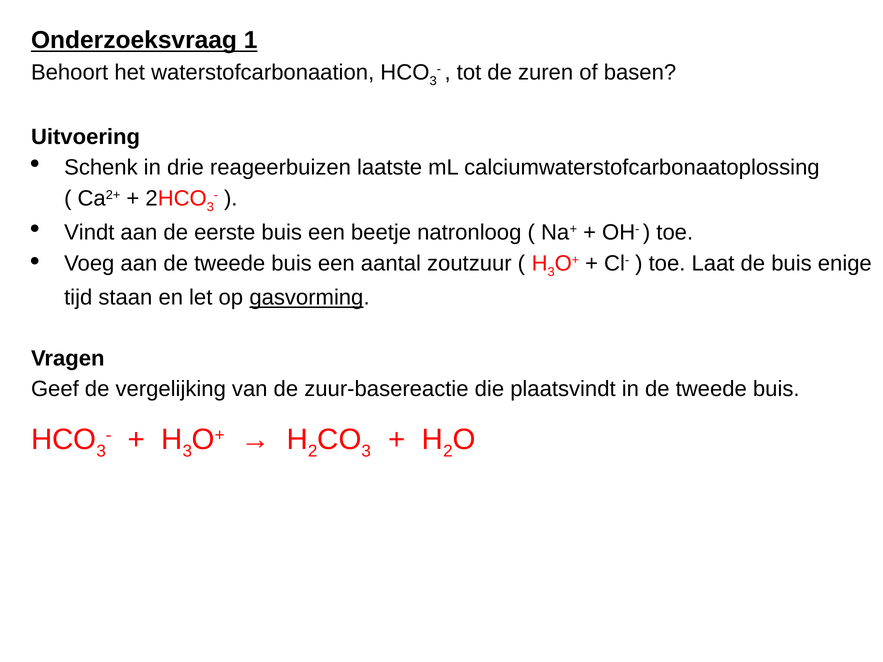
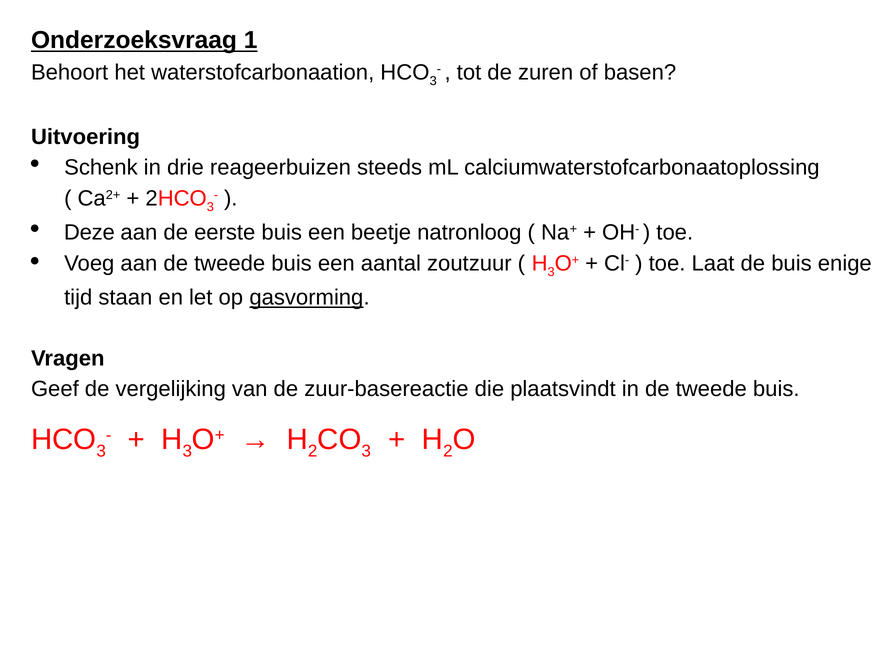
laatste: laatste -> steeds
Vindt: Vindt -> Deze
